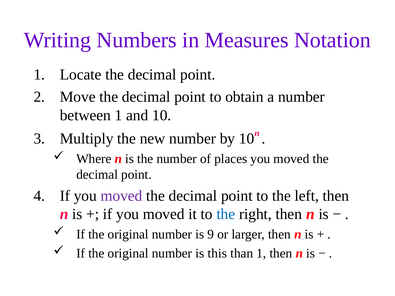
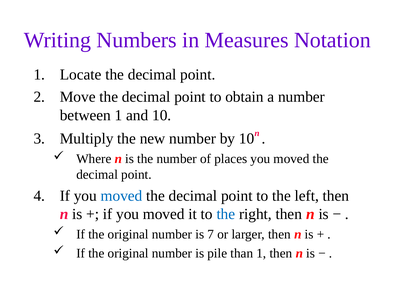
moved at (122, 196) colour: purple -> blue
9: 9 -> 7
this: this -> pile
